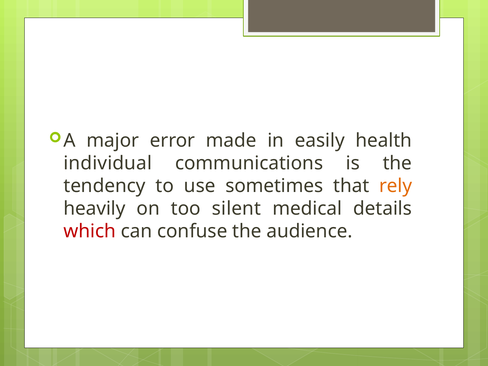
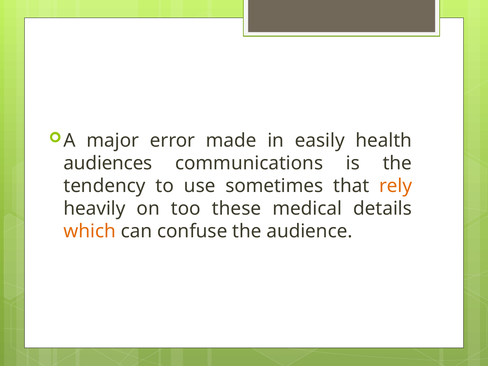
individual: individual -> audiences
silent: silent -> these
which colour: red -> orange
